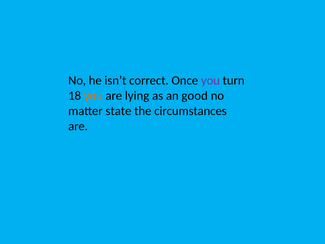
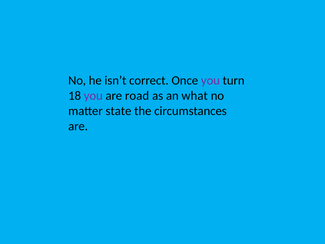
you at (93, 96) colour: orange -> purple
lying: lying -> road
good: good -> what
